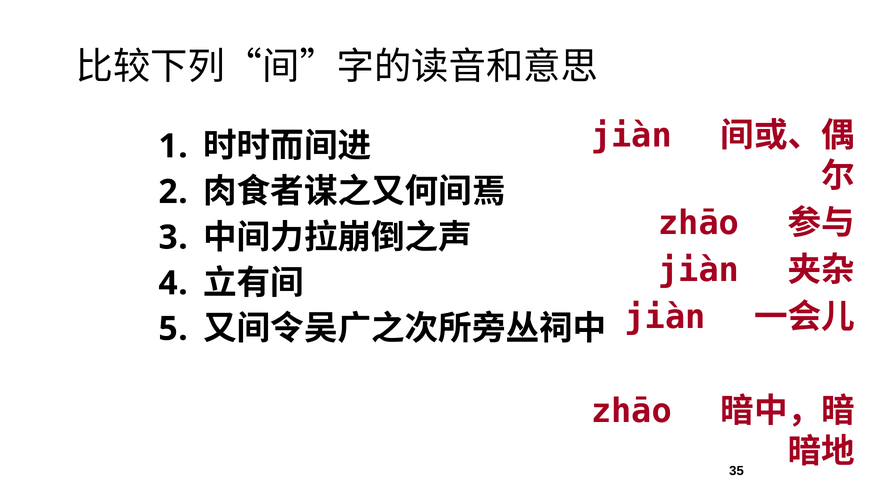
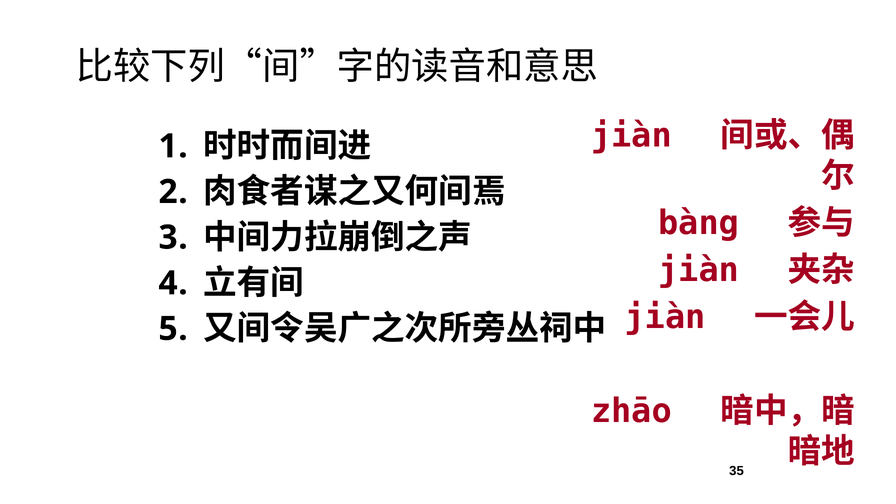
zhāo at (699, 223): zhāo -> bàng
